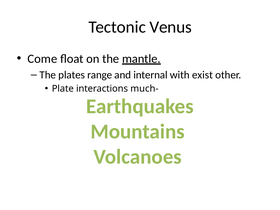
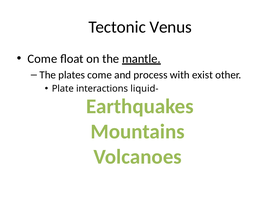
plates range: range -> come
internal: internal -> process
much-: much- -> liquid-
